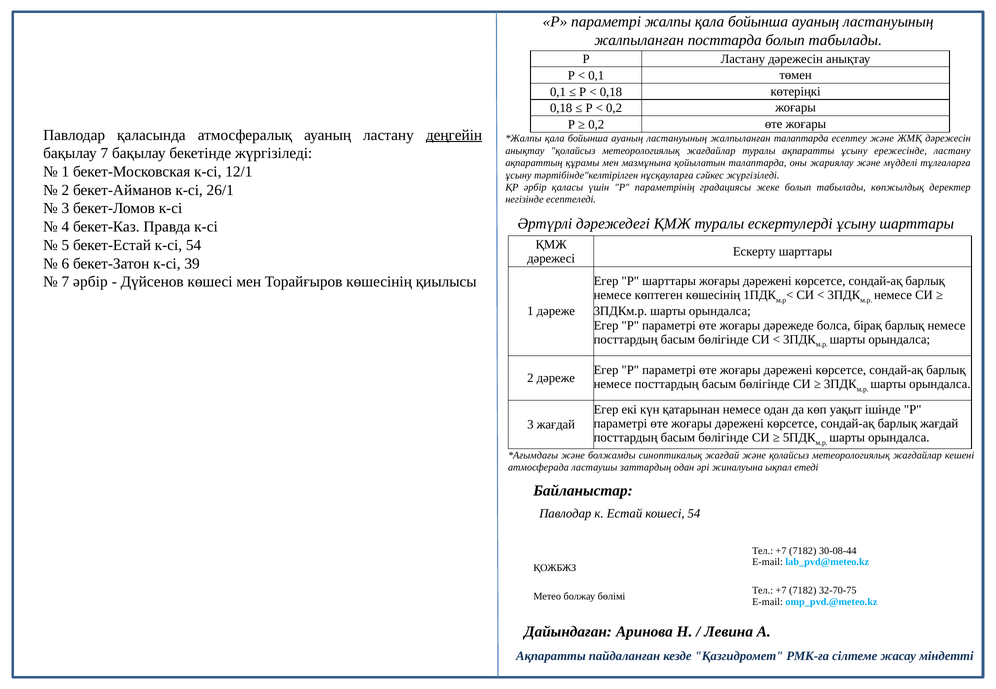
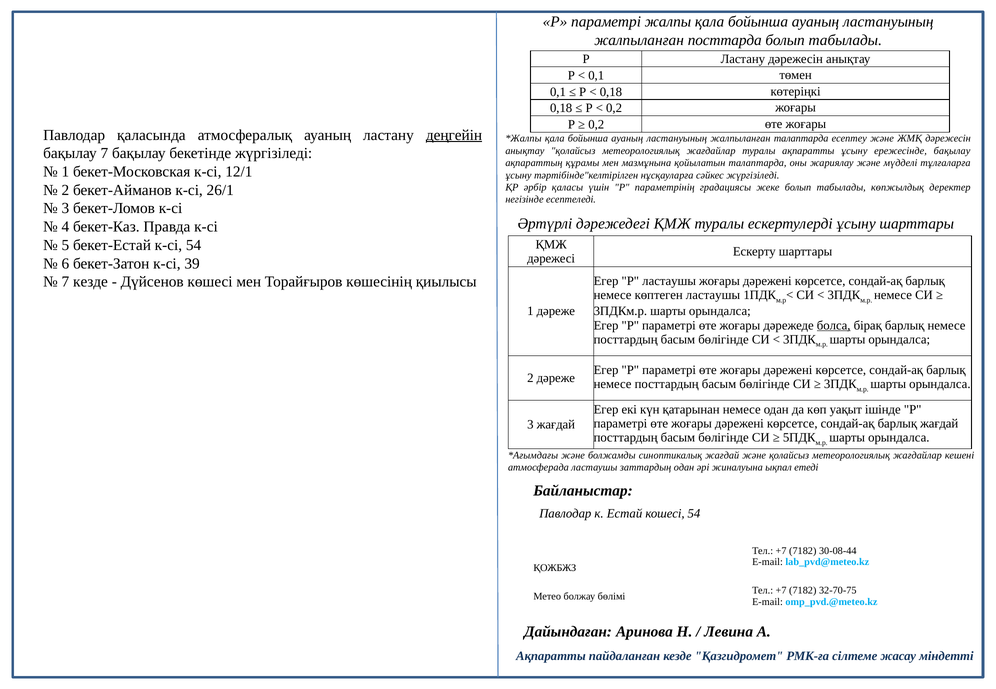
ережесінде ластану: ластану -> бақылау
7 әрбір: әрбір -> кезде
Р шарттары: шарттары -> ластаушы
көптеген көшесінің: көшесінің -> ластаушы
болса underline: none -> present
